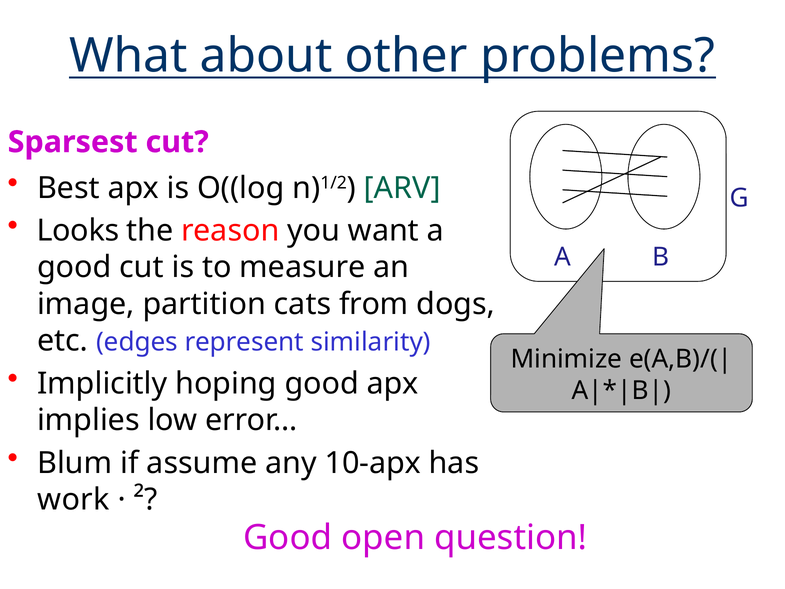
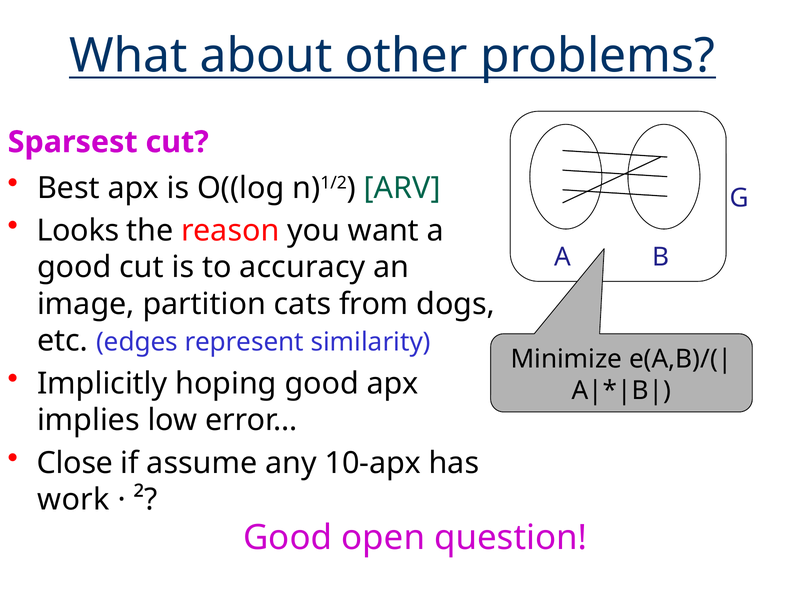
measure: measure -> accuracy
Blum: Blum -> Close
